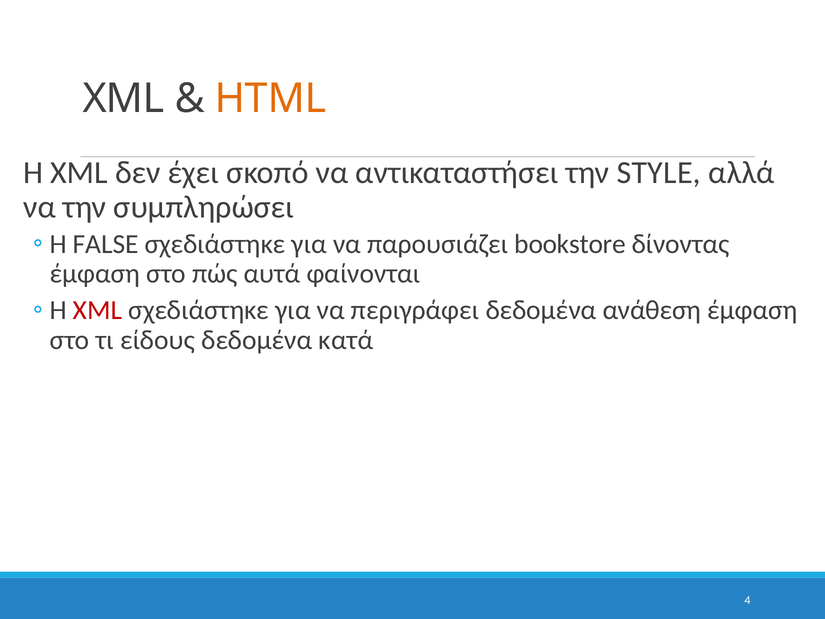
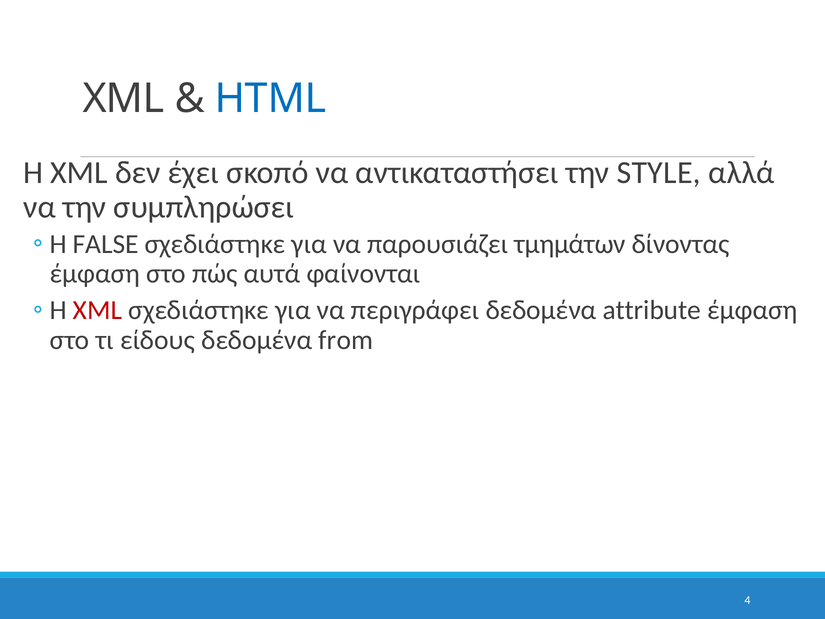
HTML colour: orange -> blue
bookstore: bookstore -> τμημάτων
ανάθεση: ανάθεση -> attribute
κατά: κατά -> from
